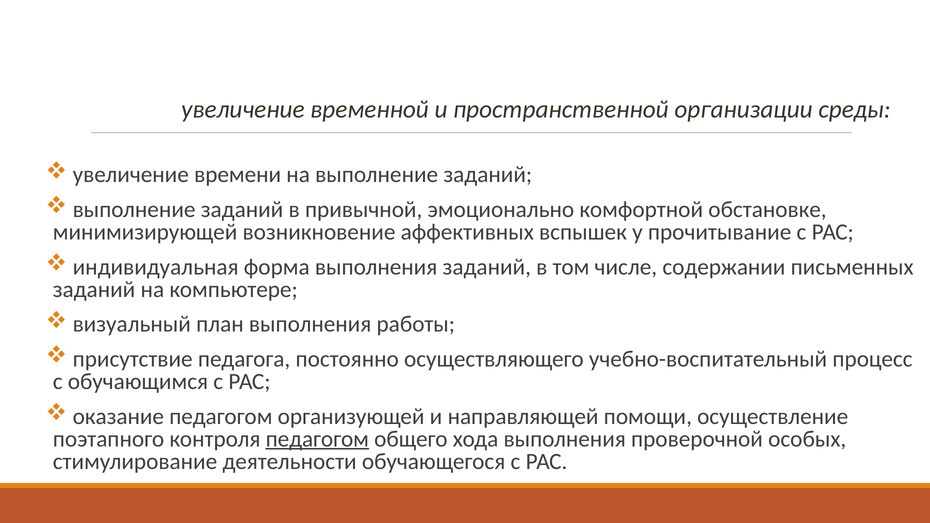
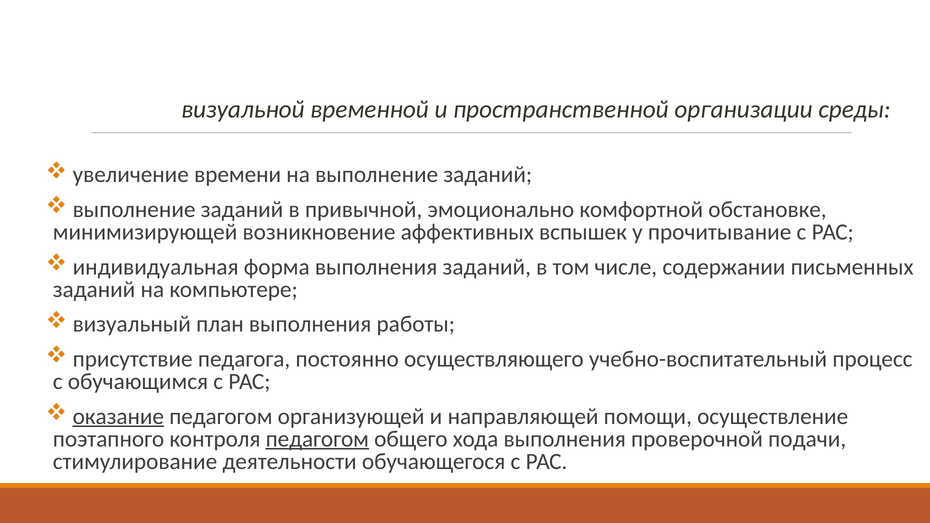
увеличение at (243, 109): увеличение -> визуальной
оказание underline: none -> present
особых: особых -> подачи
